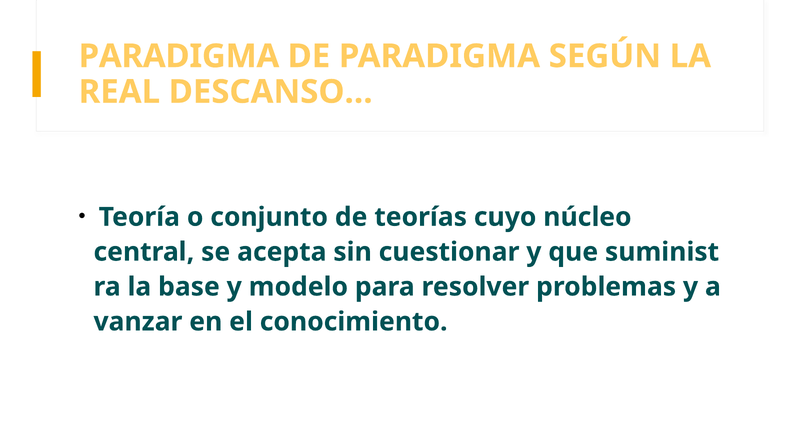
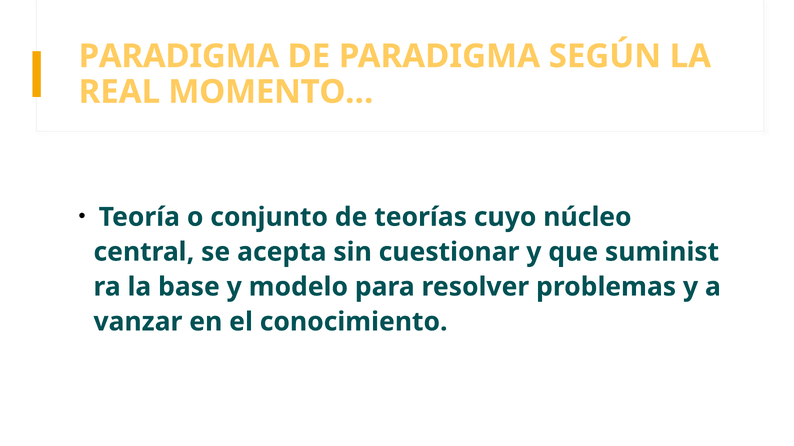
DESCANSO…: DESCANSO… -> MOMENTO…
